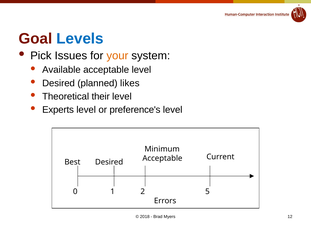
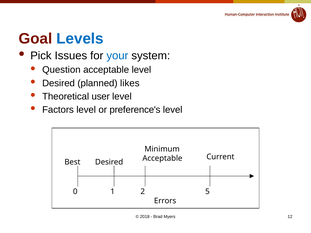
your colour: orange -> blue
Available: Available -> Question
their: their -> user
Experts: Experts -> Factors
